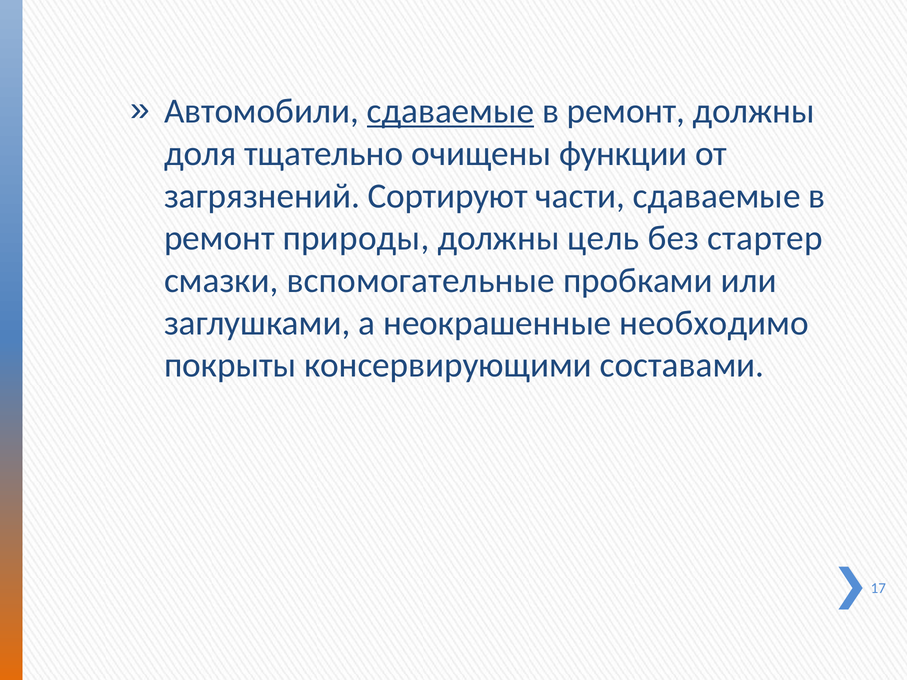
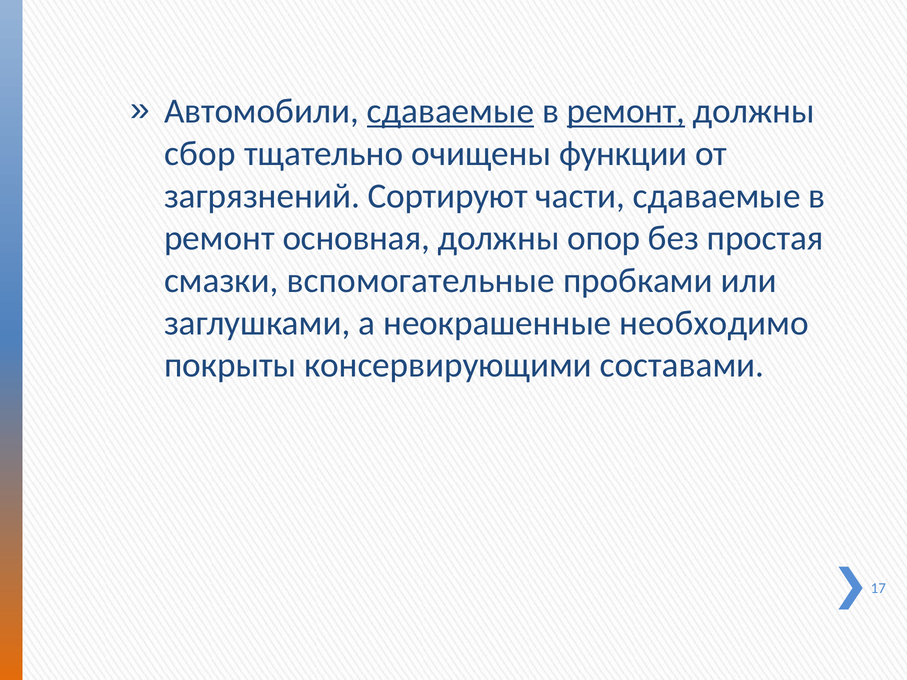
ремонт at (626, 111) underline: none -> present
доля: доля -> сбор
природы: природы -> основная
цель: цель -> опор
стартер: стартер -> простая
